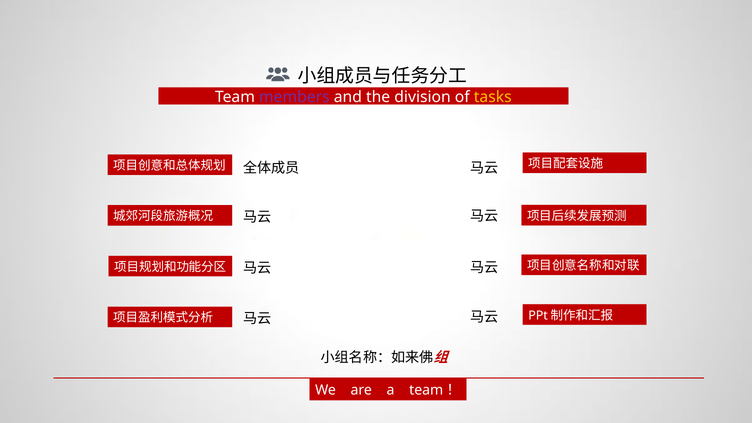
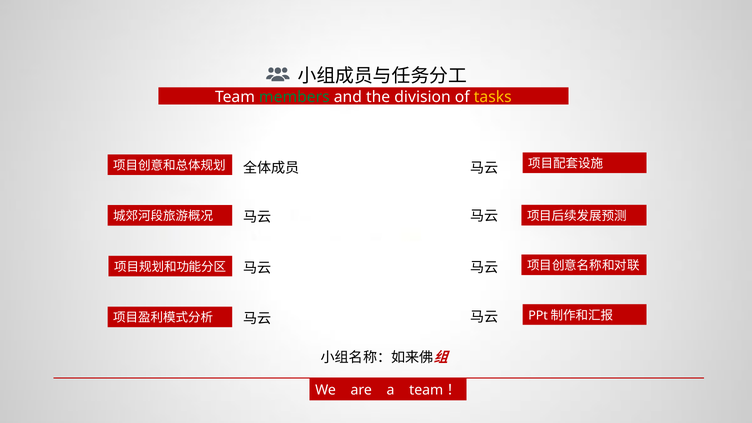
members colour: purple -> green
